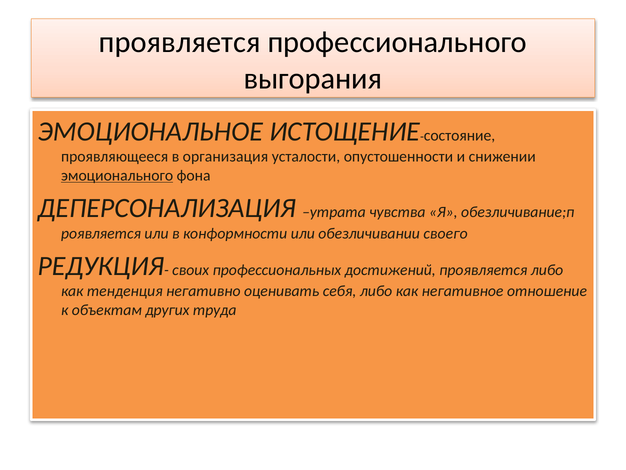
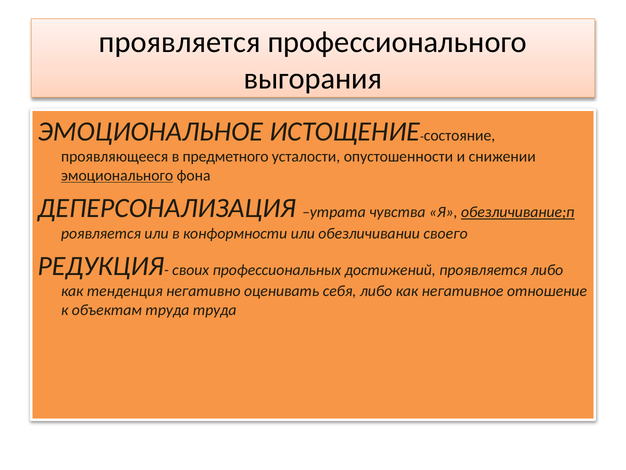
организация: организация -> предметного
обезличивание;п underline: none -> present
объектам других: других -> труда
